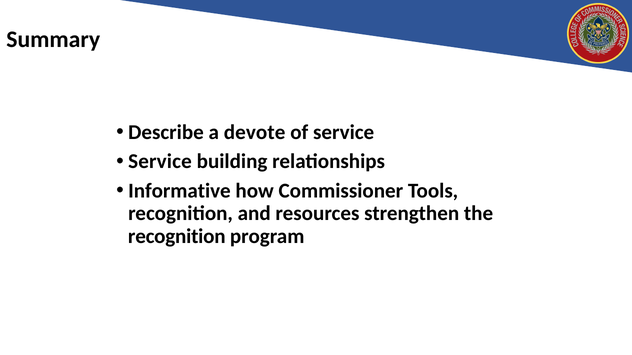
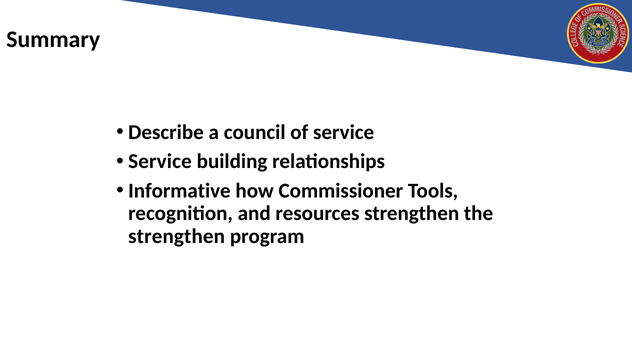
devote: devote -> council
recognition at (177, 237): recognition -> strengthen
